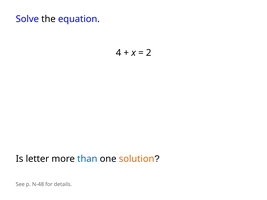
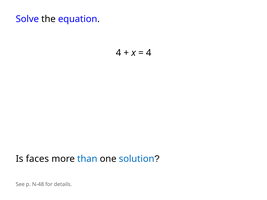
2 at (149, 53): 2 -> 4
letter: letter -> faces
solution colour: orange -> blue
